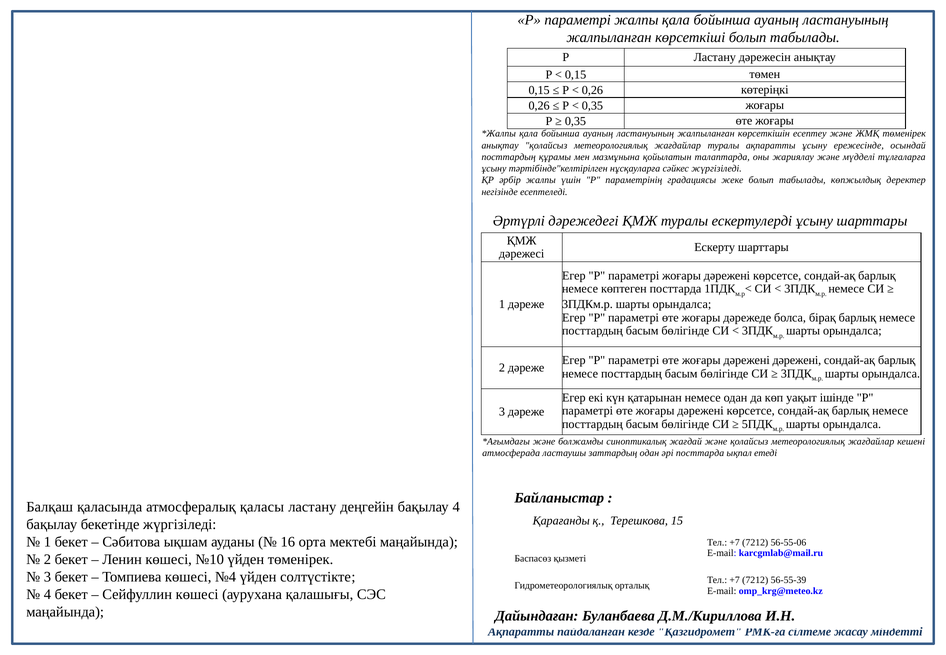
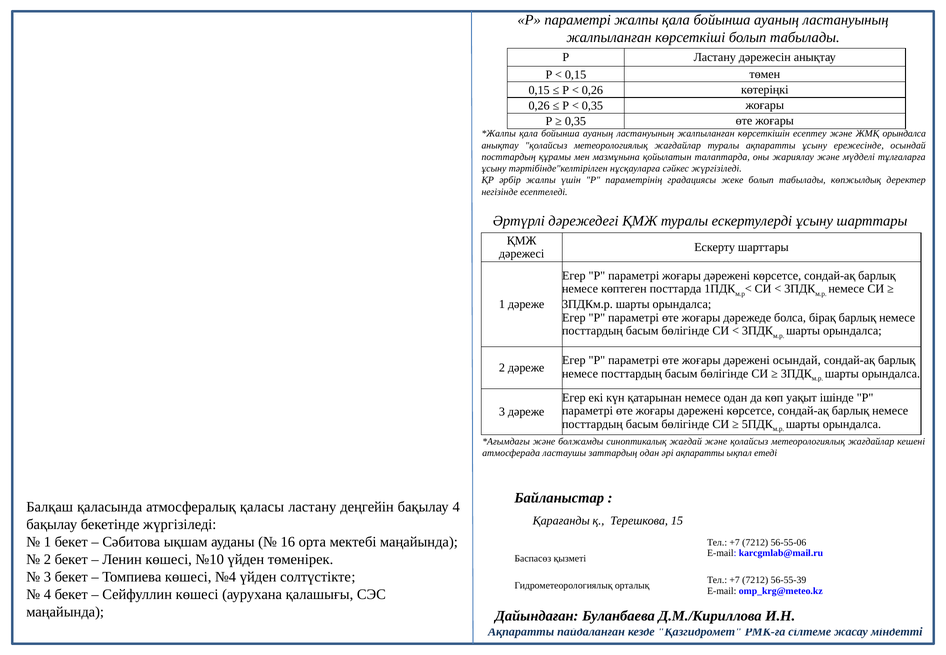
ЖМҚ төменірек: төменірек -> орындалса
дәрежені дәрежені: дәрежені -> осындай
әрі посттарда: посттарда -> ақпаратты
